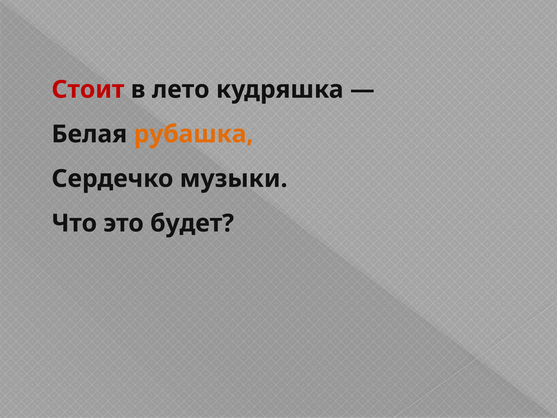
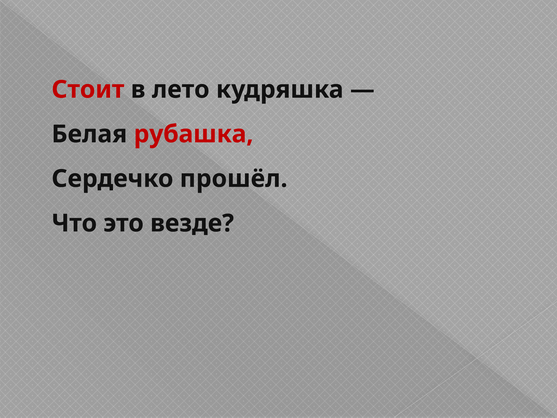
рубашка colour: orange -> red
музыки: музыки -> прошёл
будет: будет -> везде
